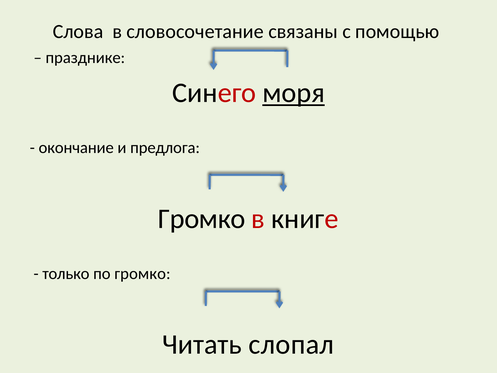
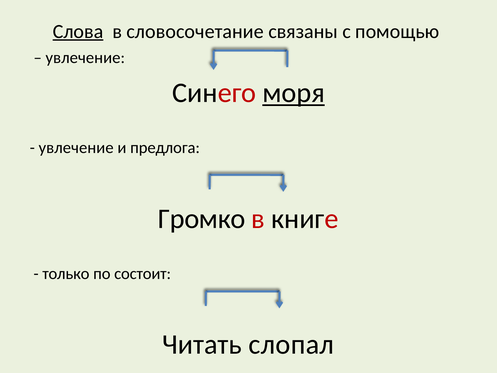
Слова underline: none -> present
празднике at (85, 58): празднике -> увлечение
окончание at (76, 148): окончание -> увлечение
по громко: громко -> состоит
